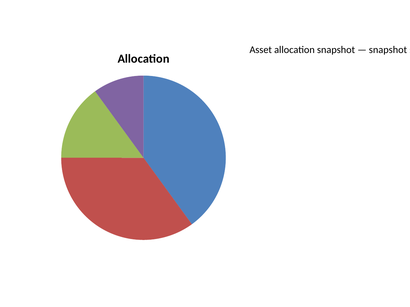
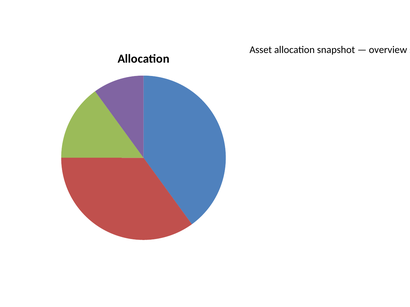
snapshot at (388, 50): snapshot -> overview
